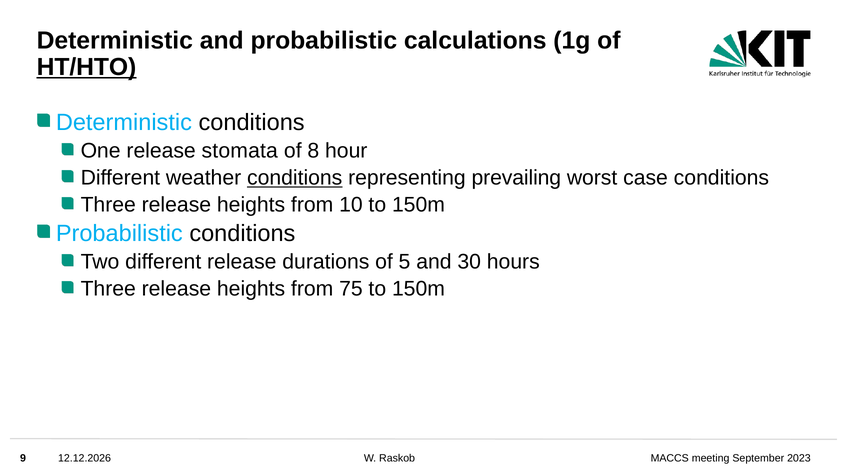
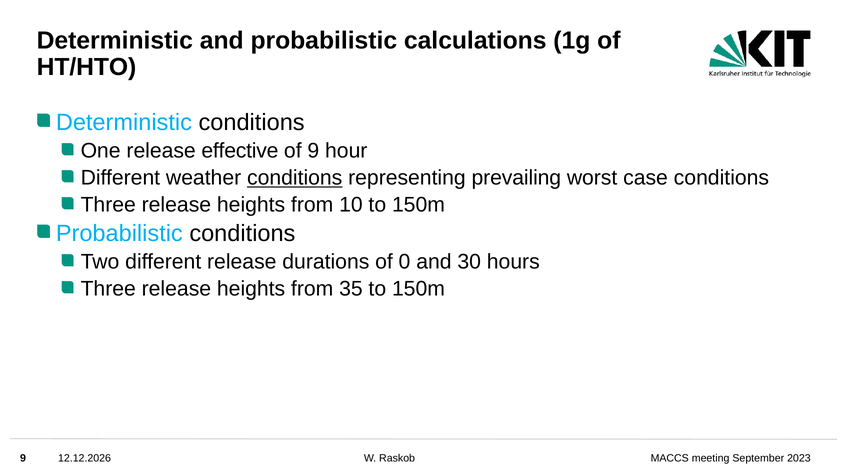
HT/HTO underline: present -> none
stomata: stomata -> effective
of 8: 8 -> 9
5: 5 -> 0
75: 75 -> 35
